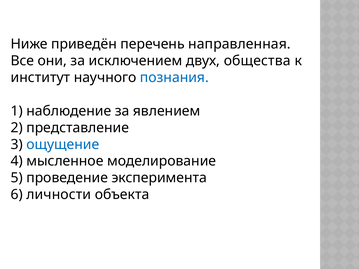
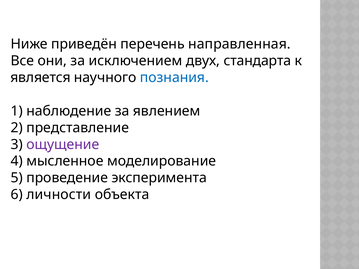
общества: общества -> стандарта
институт: институт -> является
ощущение colour: blue -> purple
